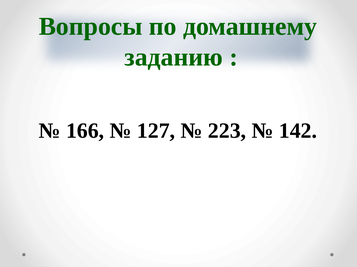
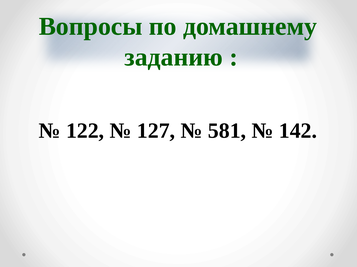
166: 166 -> 122
223: 223 -> 581
